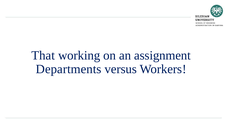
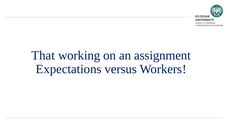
Departments: Departments -> Expectations
